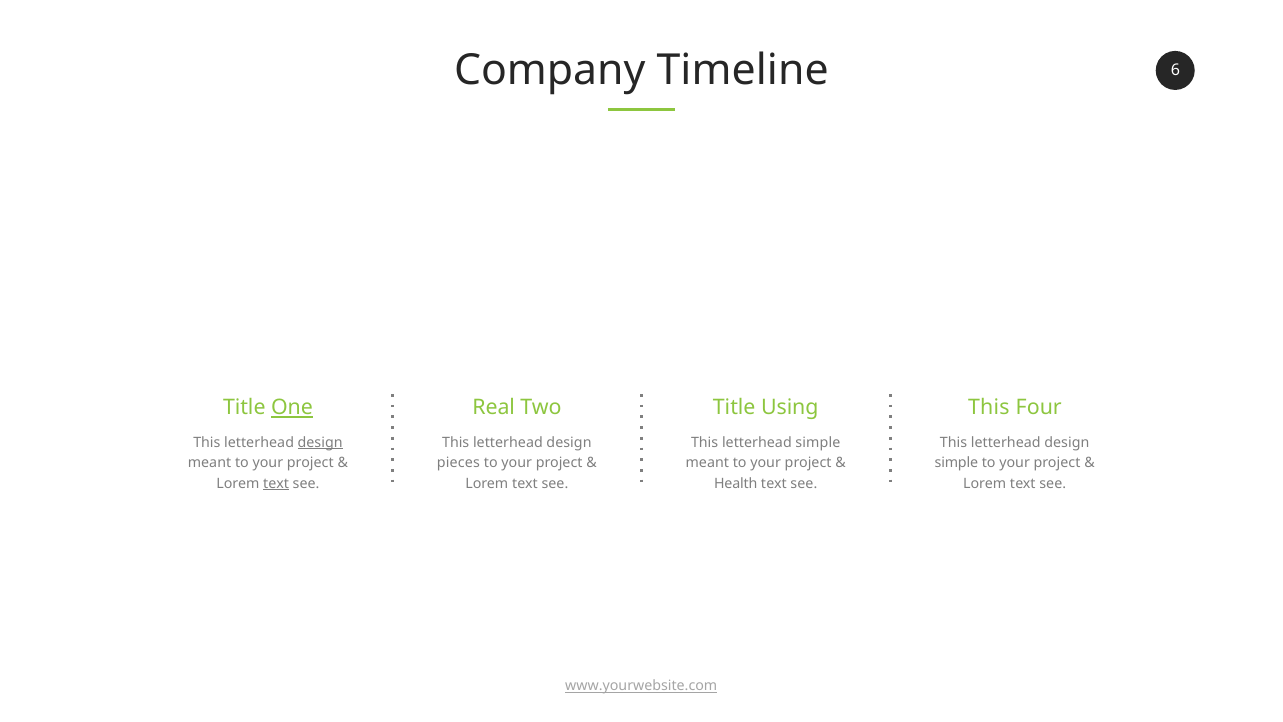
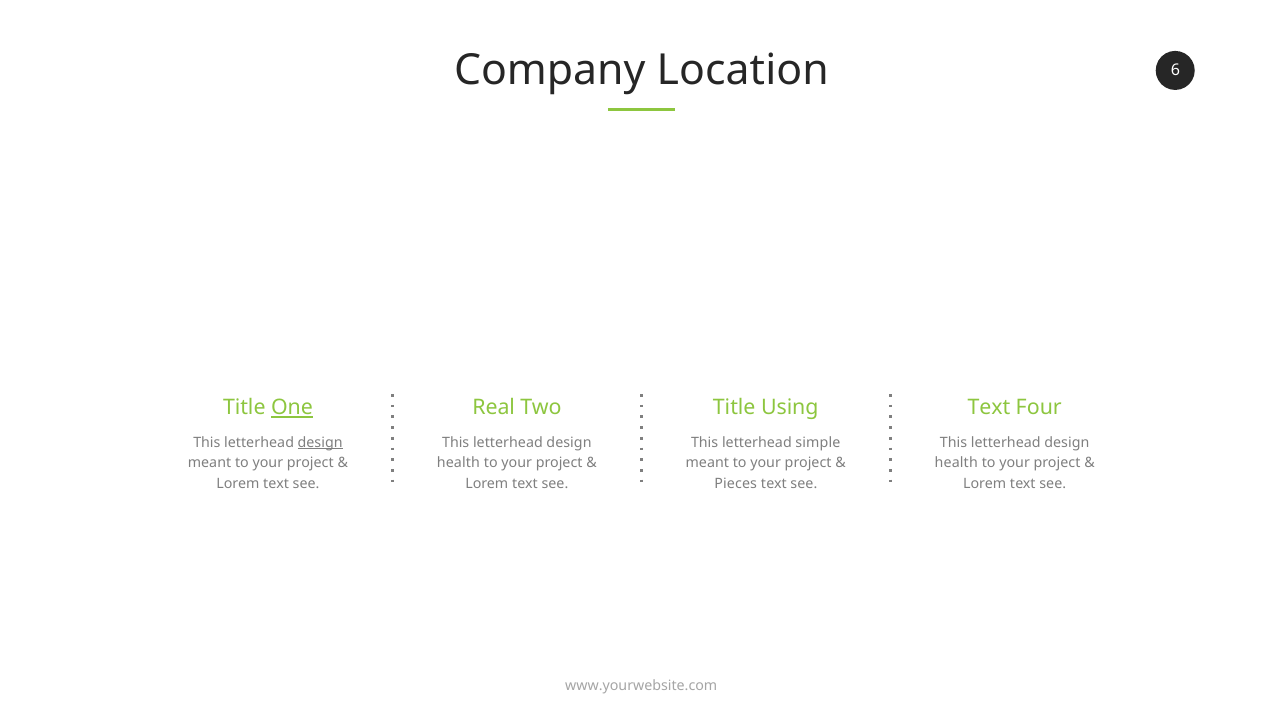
Timeline: Timeline -> Location
This at (989, 408): This -> Text
pieces at (458, 463): pieces -> health
simple at (956, 463): simple -> health
text at (276, 483) underline: present -> none
Health: Health -> Pieces
www.yourwebsite.com underline: present -> none
